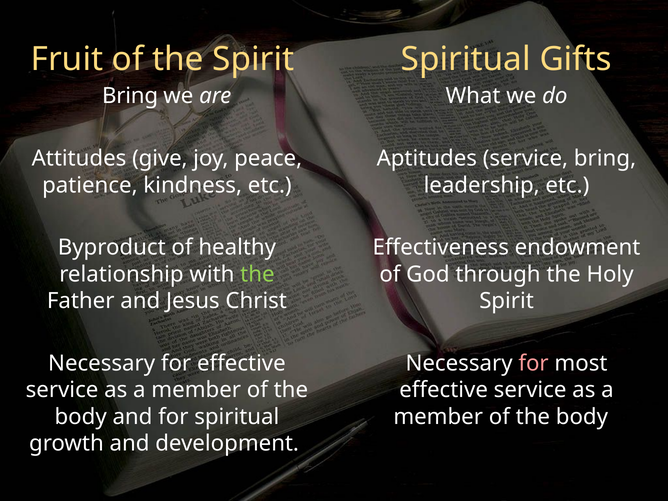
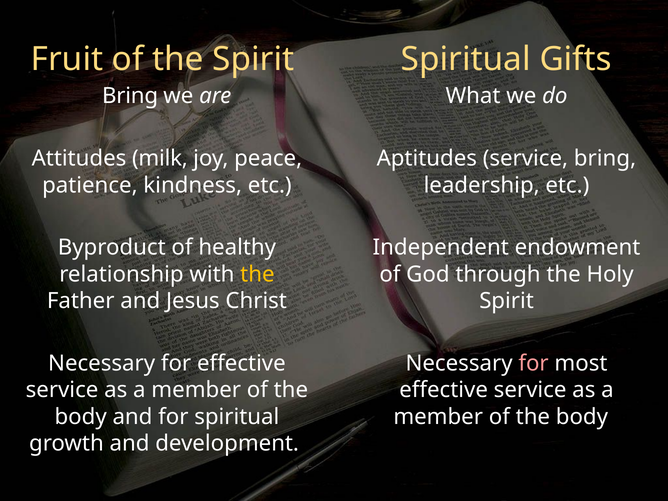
give: give -> milk
Effectiveness: Effectiveness -> Independent
the at (257, 274) colour: light green -> yellow
